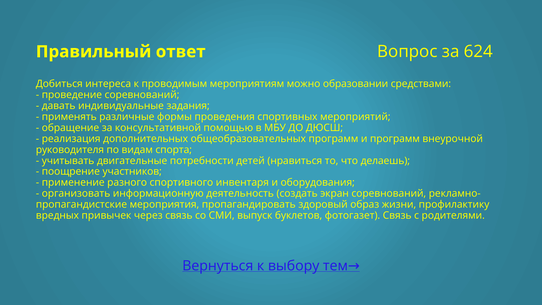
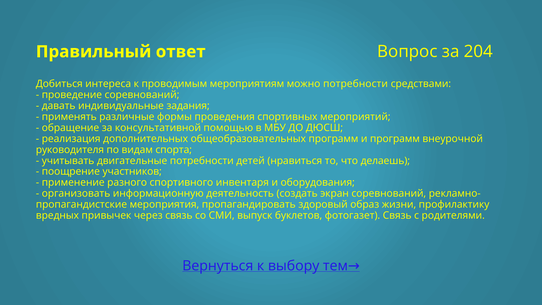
624: 624 -> 204
можно образовании: образовании -> потребности
